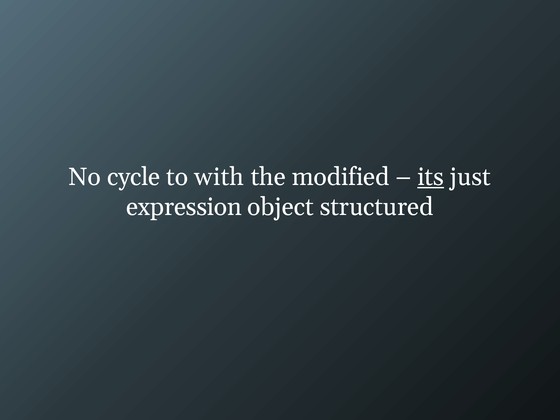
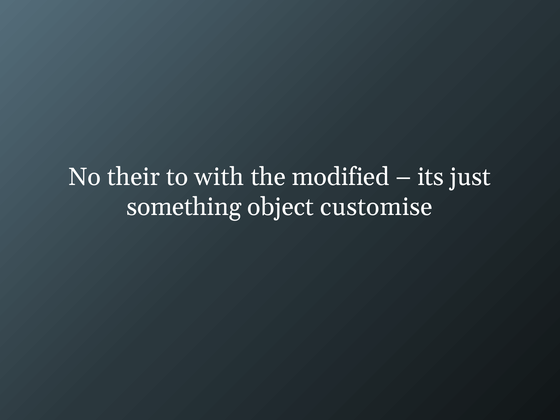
cycle: cycle -> their
its underline: present -> none
expression: expression -> something
structured: structured -> customise
